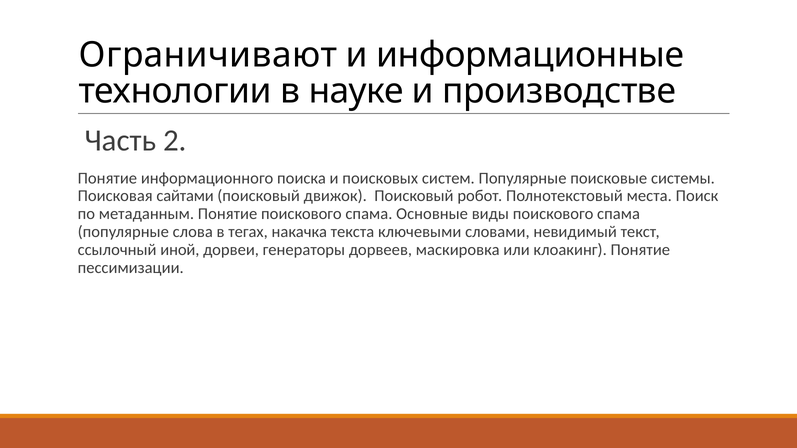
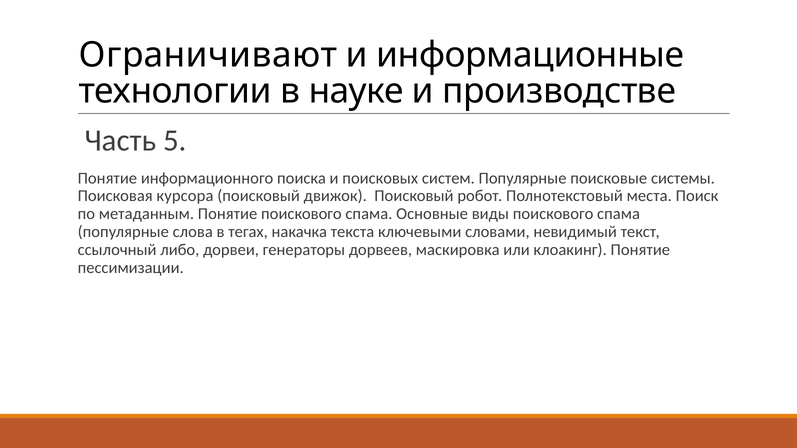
2: 2 -> 5
сайтами: сайтами -> курсора
иной: иной -> либо
